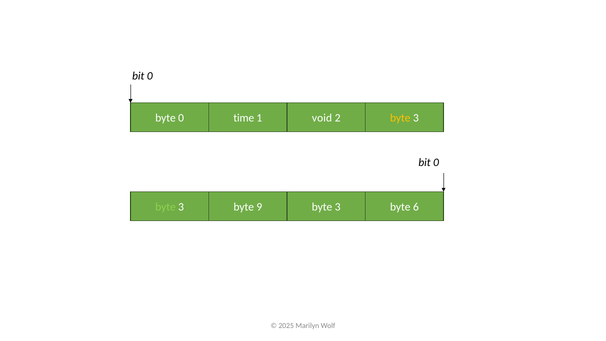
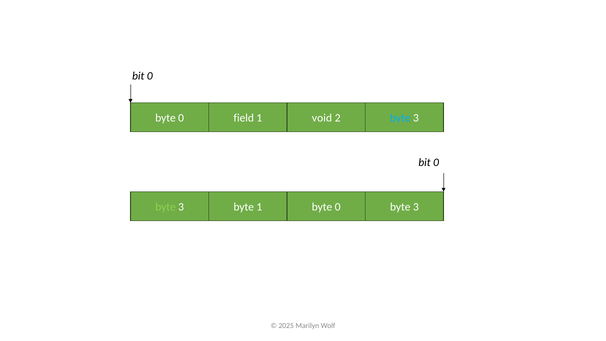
time: time -> field
byte at (400, 118) colour: yellow -> light blue
byte 9: 9 -> 1
3 at (338, 207): 3 -> 0
6 at (416, 207): 6 -> 3
